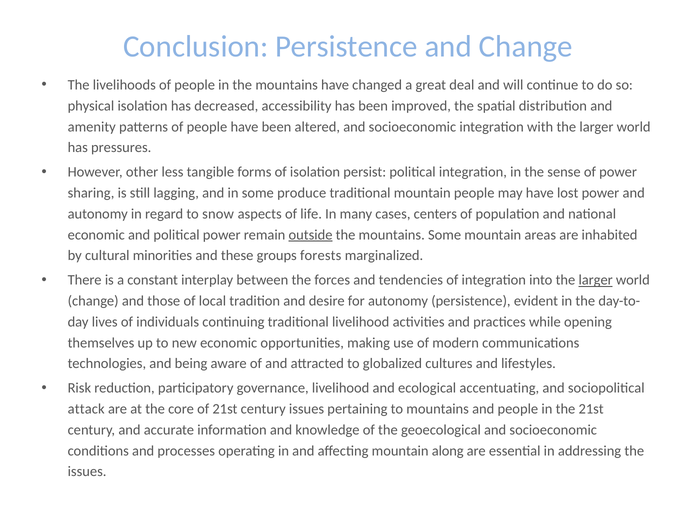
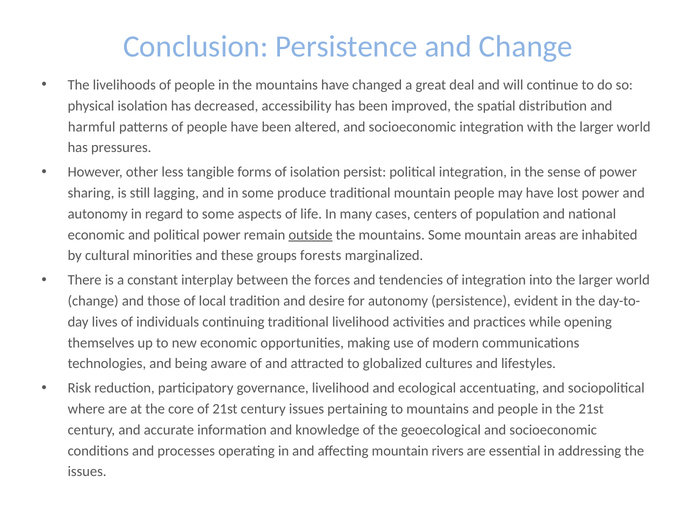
amenity: amenity -> harmful
to snow: snow -> some
larger at (596, 280) underline: present -> none
attack: attack -> where
along: along -> rivers
